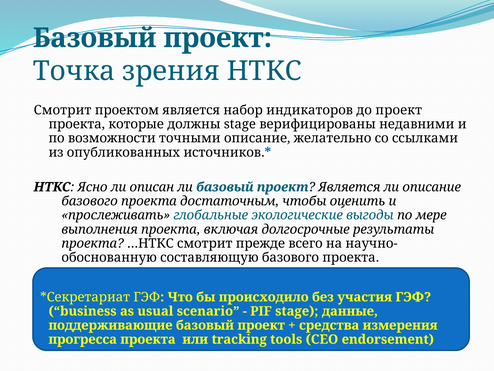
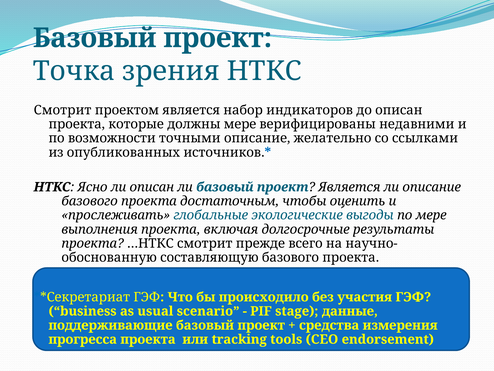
до проект: проект -> описан
должны stage: stage -> мере
